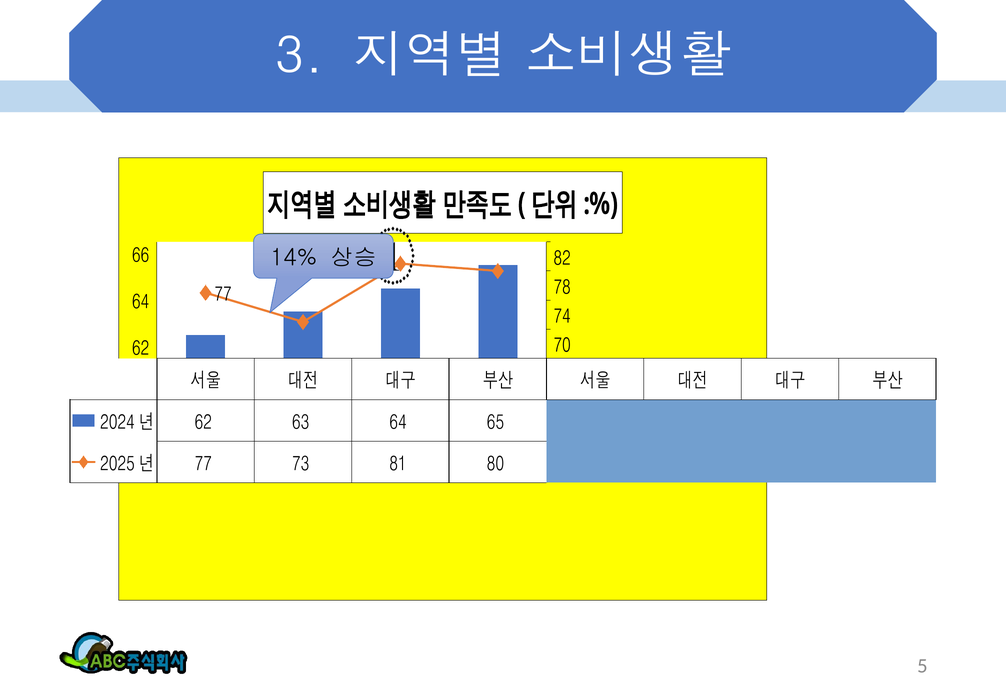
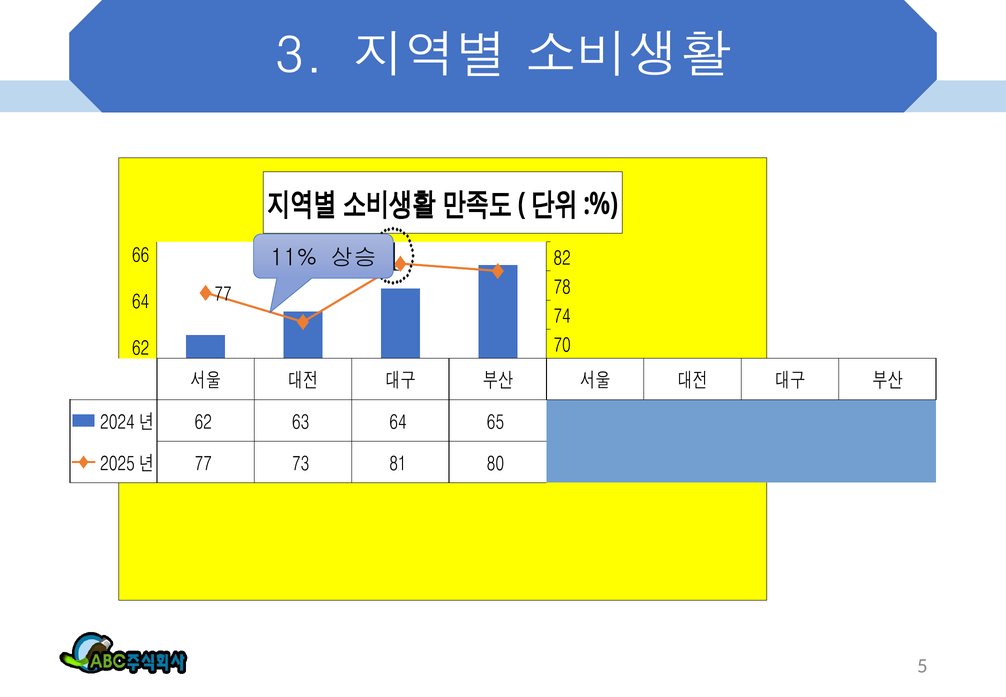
14%: 14% -> 11%
